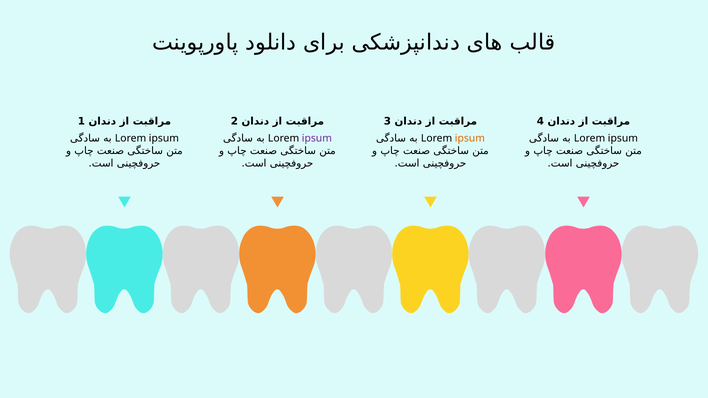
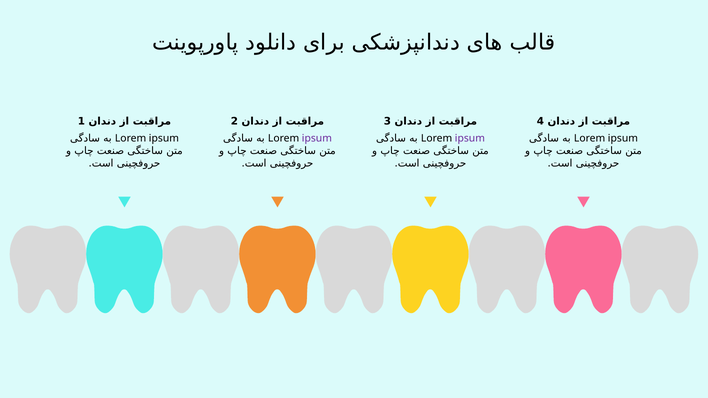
ipsum at (470, 138) colour: orange -> purple
